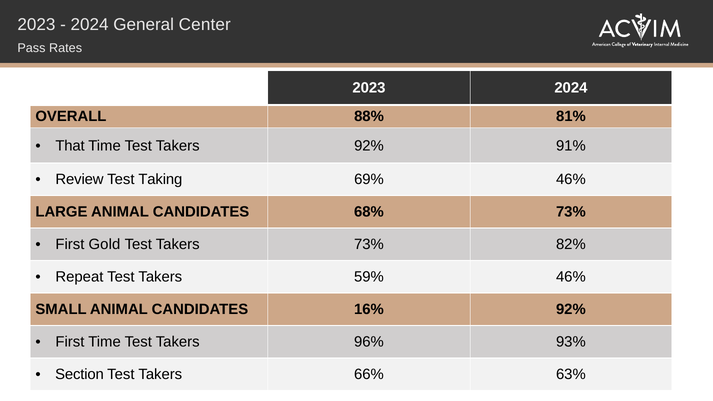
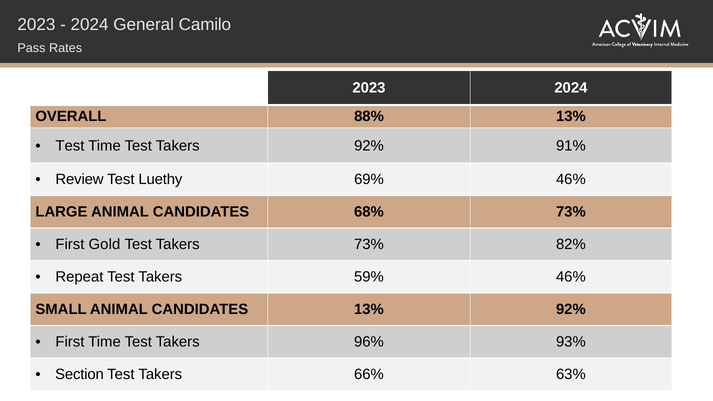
Center: Center -> Camilo
88% 81%: 81% -> 13%
That at (70, 146): That -> Test
Taking: Taking -> Luethy
CANDIDATES 16%: 16% -> 13%
